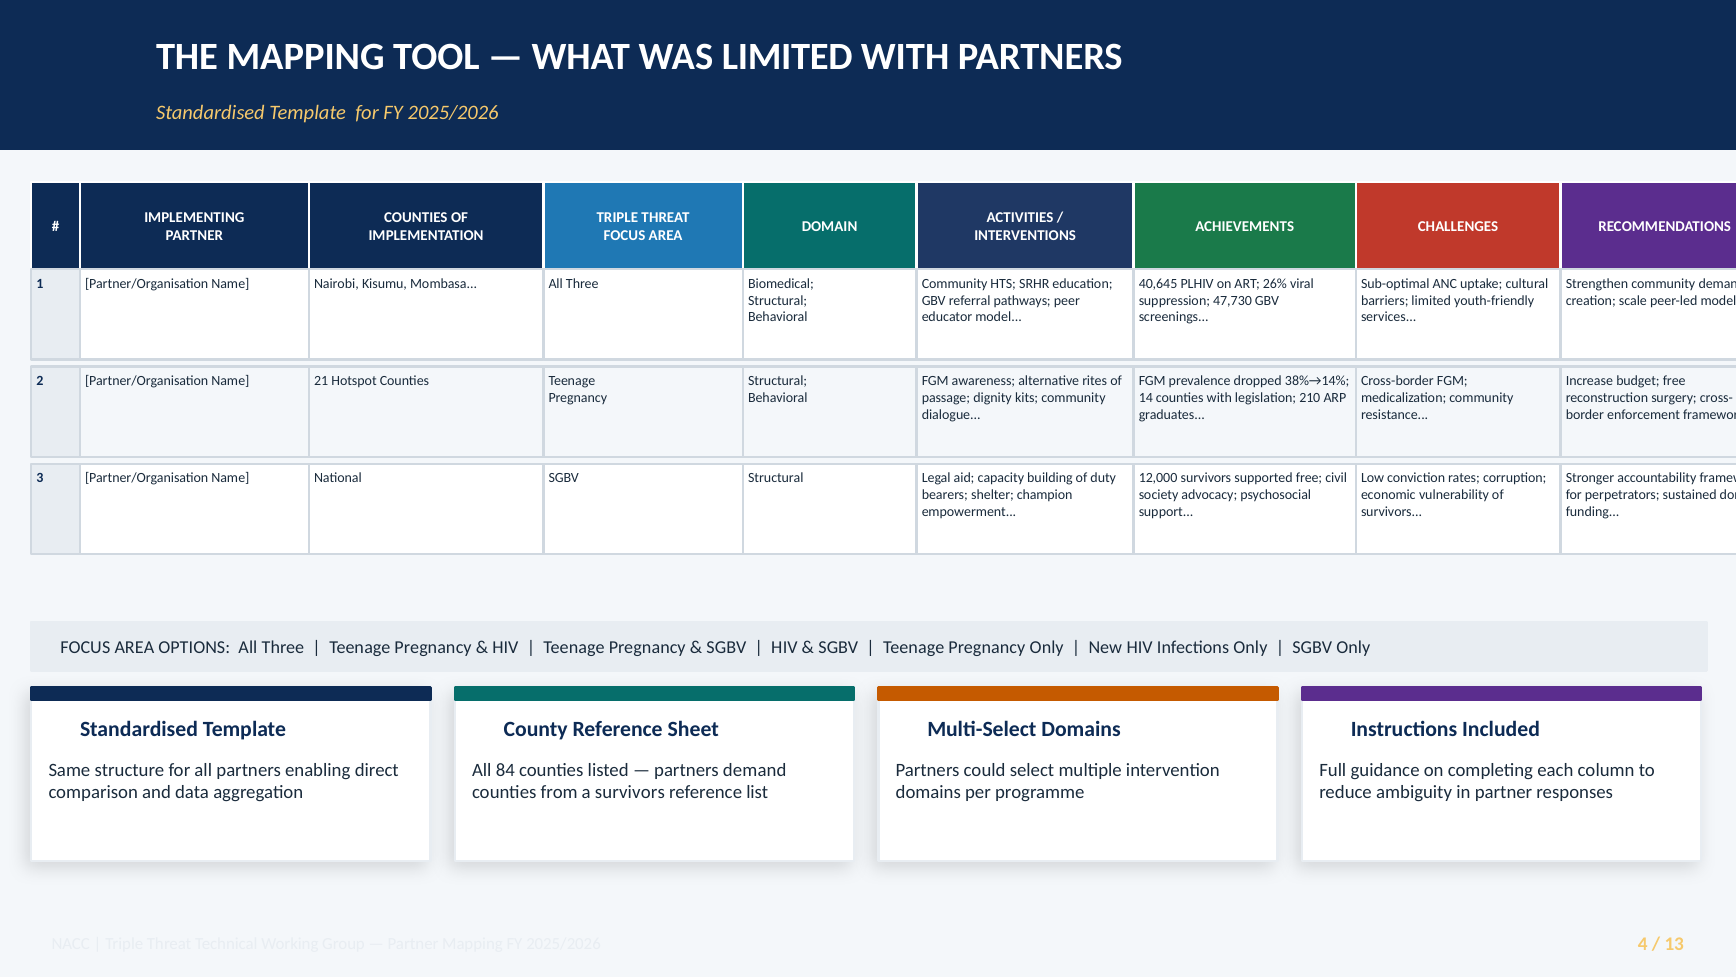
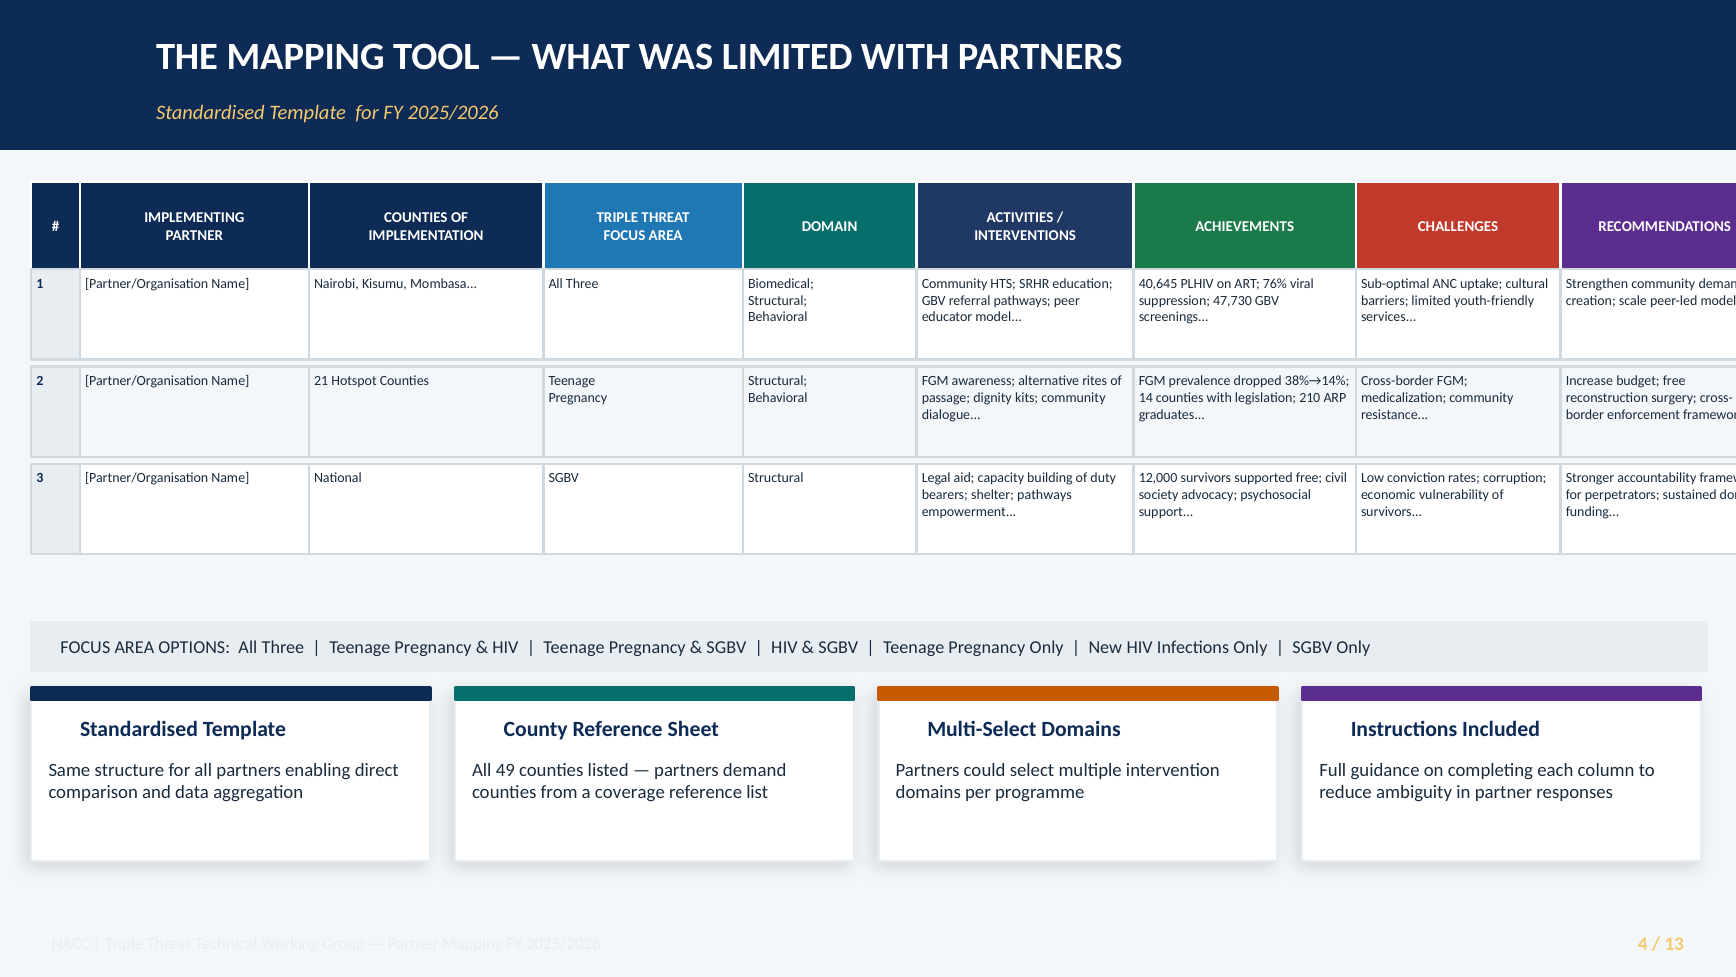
26%: 26% -> 76%
shelter champion: champion -> pathways
84: 84 -> 49
a survivors: survivors -> coverage
